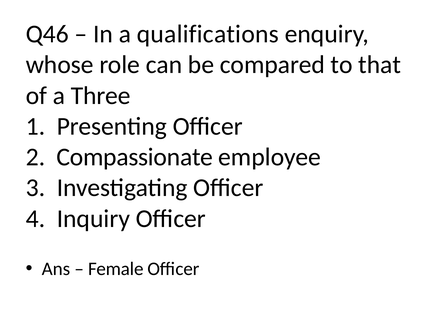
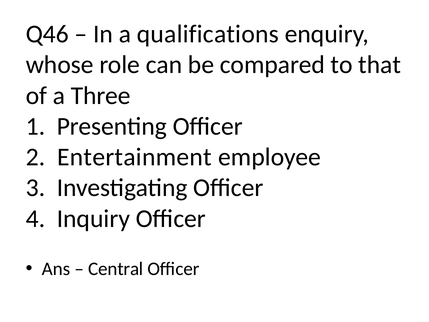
Compassionate: Compassionate -> Entertainment
Female: Female -> Central
